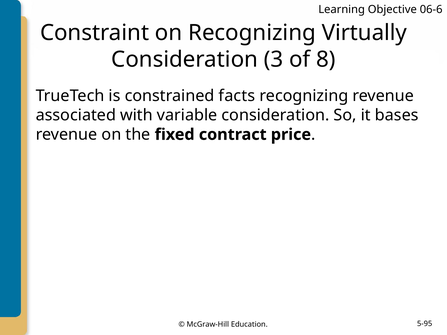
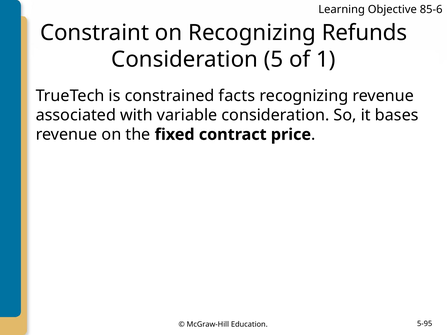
06-6: 06-6 -> 85-6
Virtually: Virtually -> Refunds
3: 3 -> 5
8: 8 -> 1
